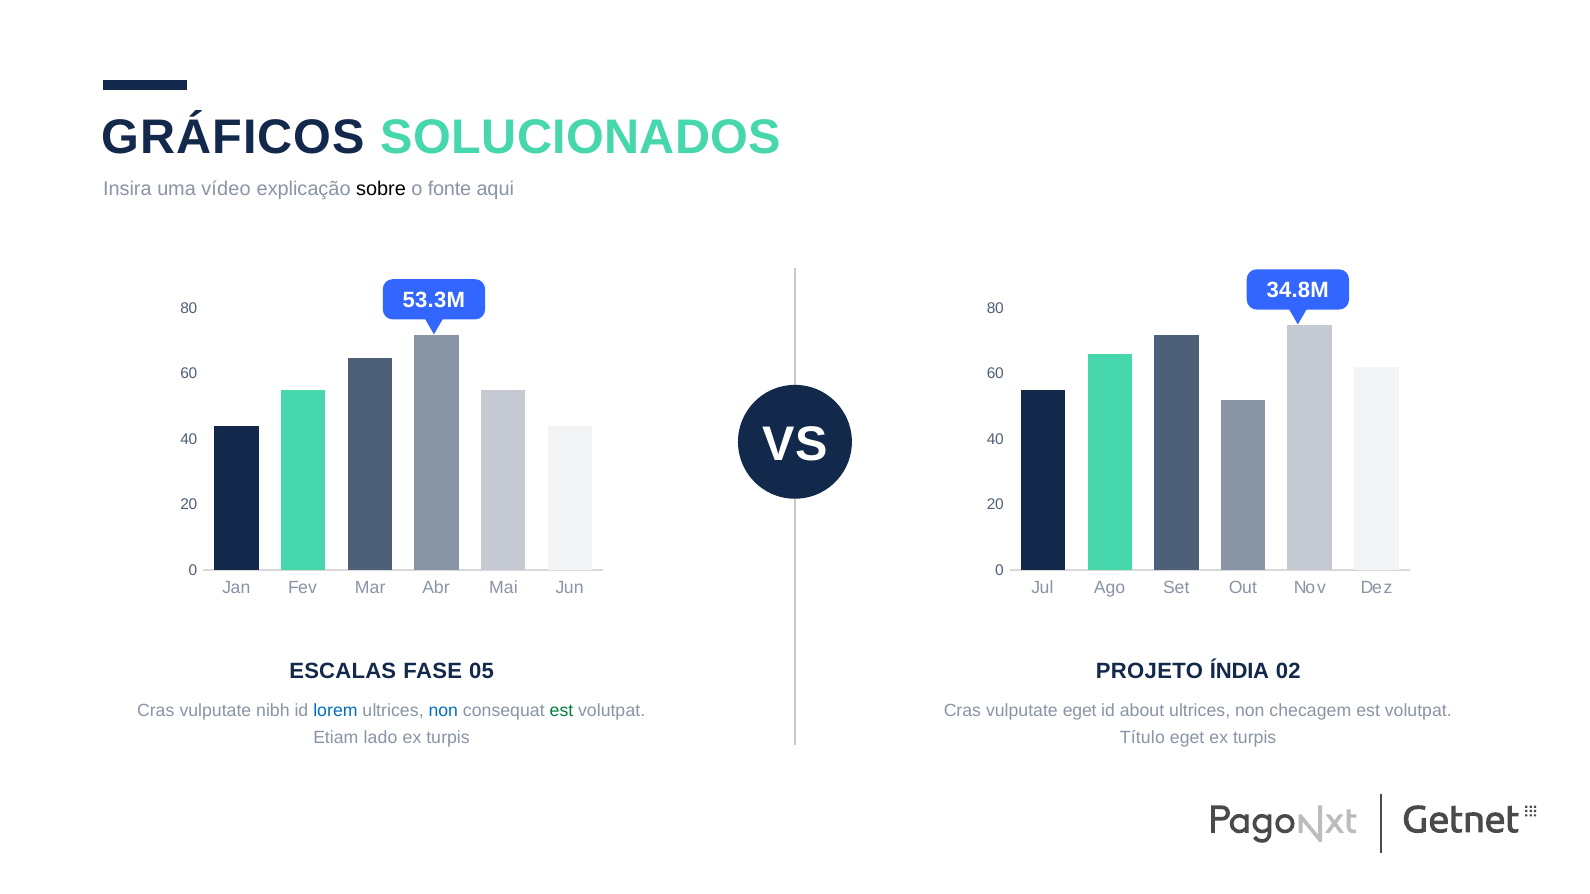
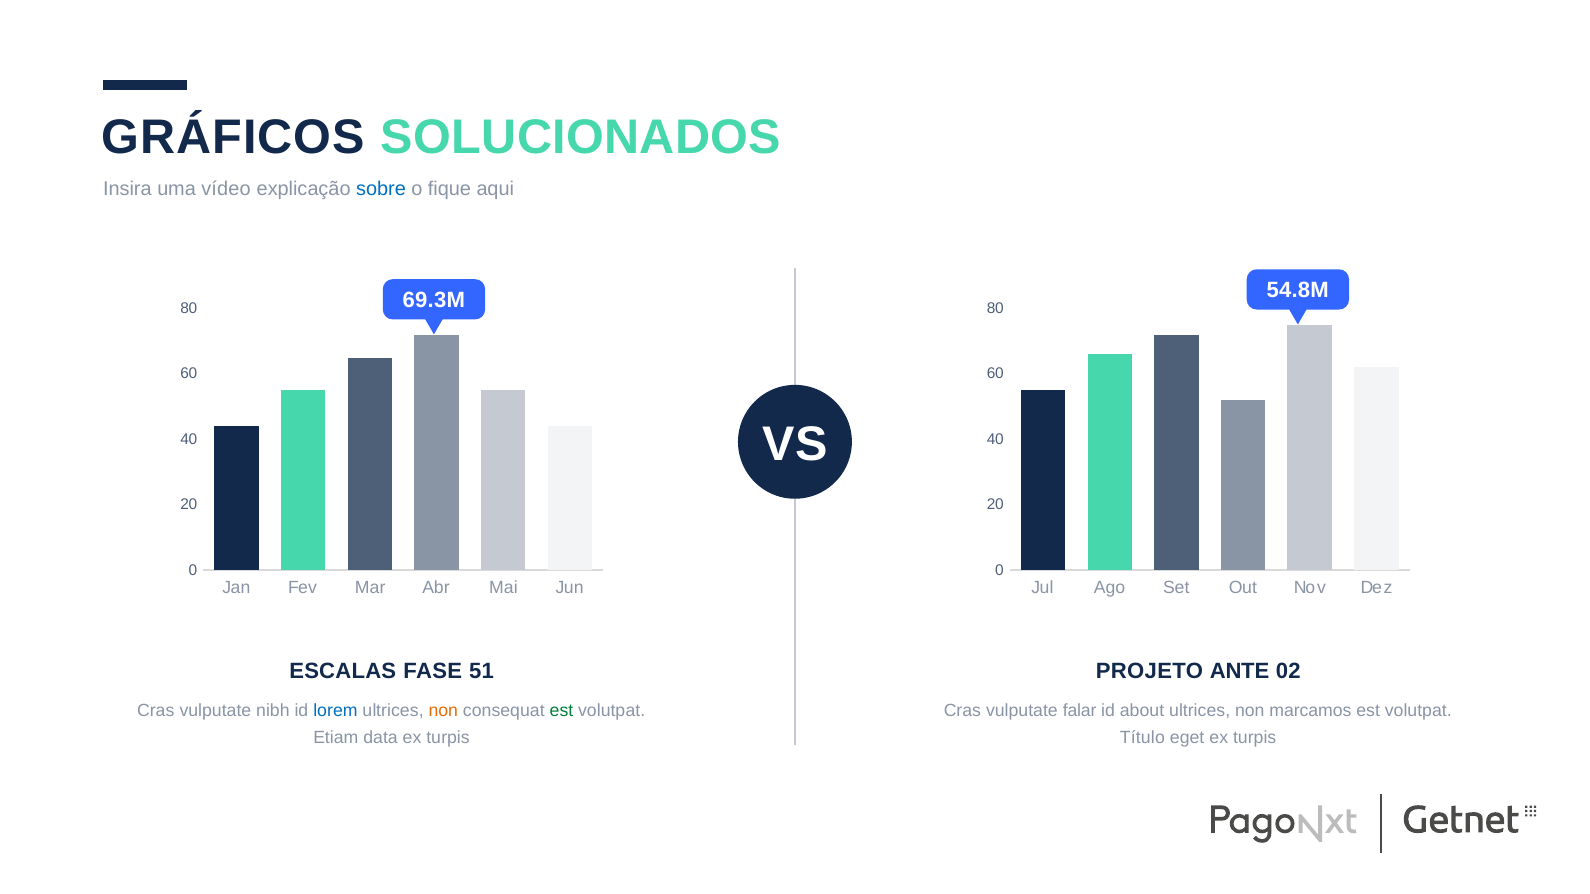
sobre colour: black -> blue
fonte: fonte -> fique
34.8M: 34.8M -> 54.8M
53.3M: 53.3M -> 69.3M
05: 05 -> 51
ÍNDIA: ÍNDIA -> ANTE
non at (443, 711) colour: blue -> orange
vulputate eget: eget -> falar
checagem: checagem -> marcamos
lado: lado -> data
